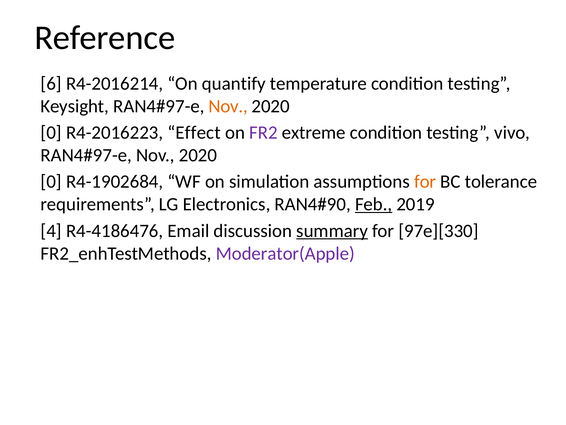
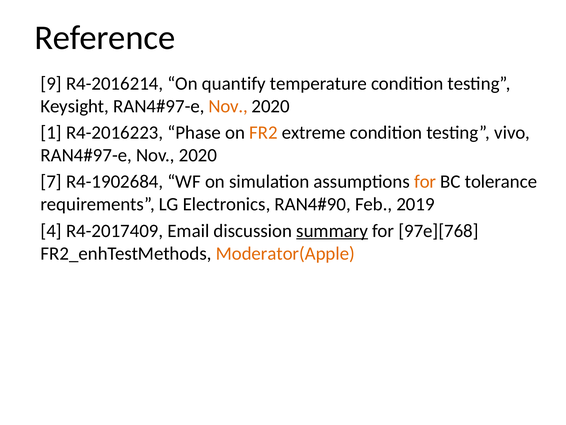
6: 6 -> 9
0 at (51, 132): 0 -> 1
Effect: Effect -> Phase
FR2 colour: purple -> orange
0 at (51, 181): 0 -> 7
Feb underline: present -> none
R4-4186476: R4-4186476 -> R4-2017409
97e][330: 97e][330 -> 97e][768
Moderator(Apple colour: purple -> orange
